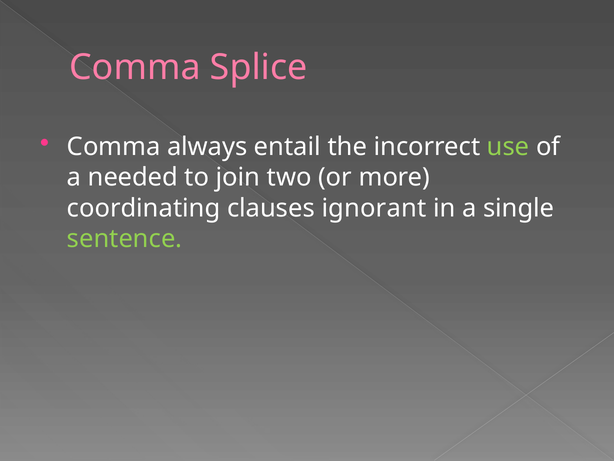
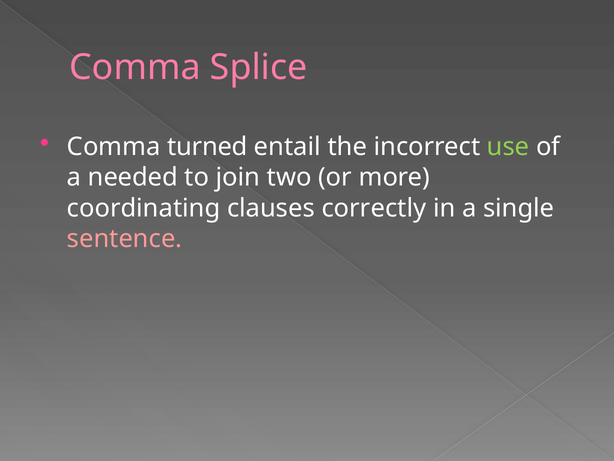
always: always -> turned
ignorant: ignorant -> correctly
sentence colour: light green -> pink
